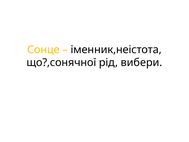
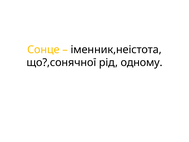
вибери: вибери -> одному
